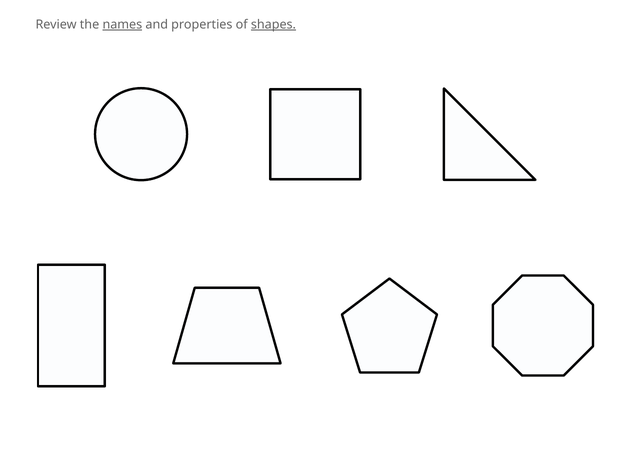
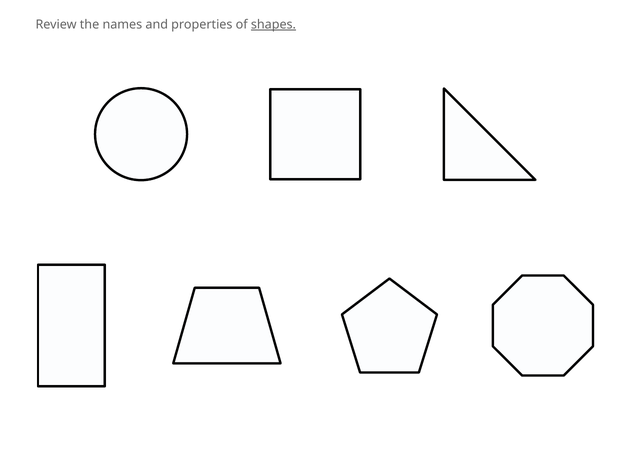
names underline: present -> none
